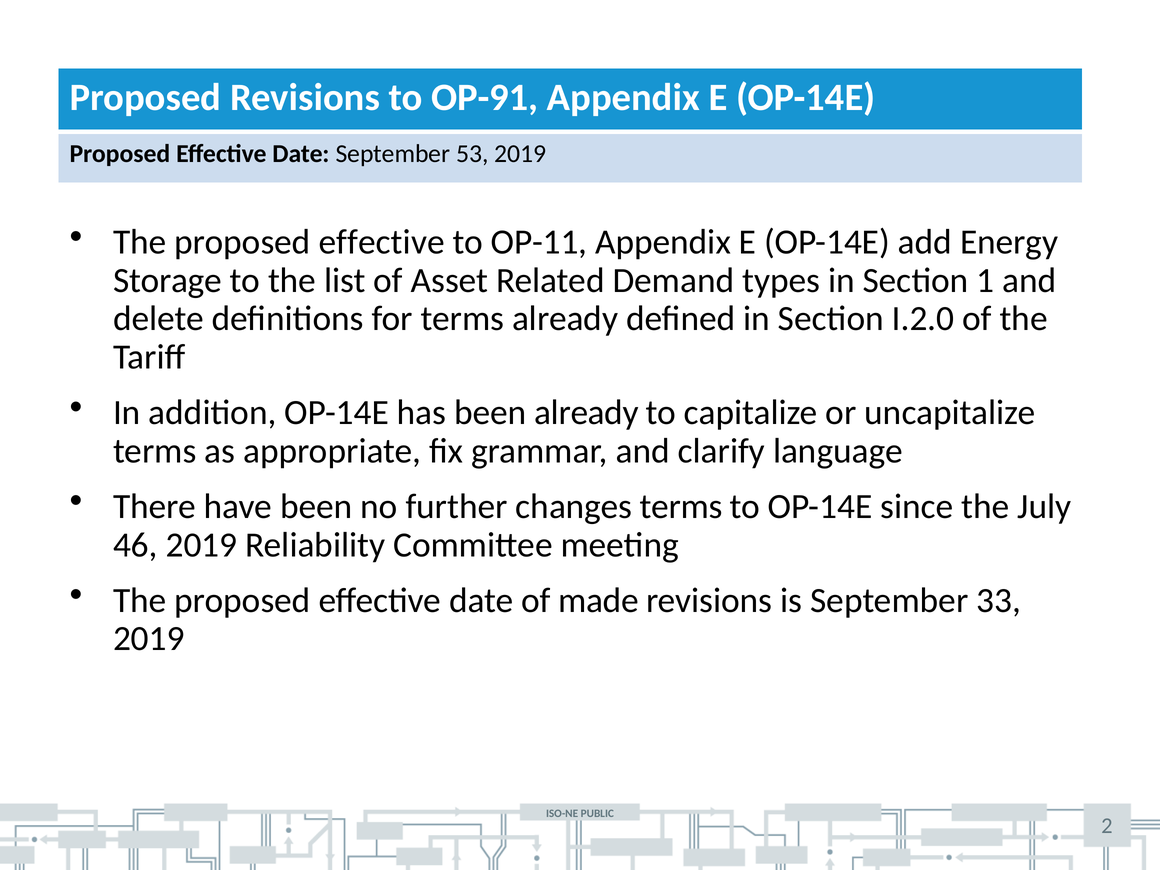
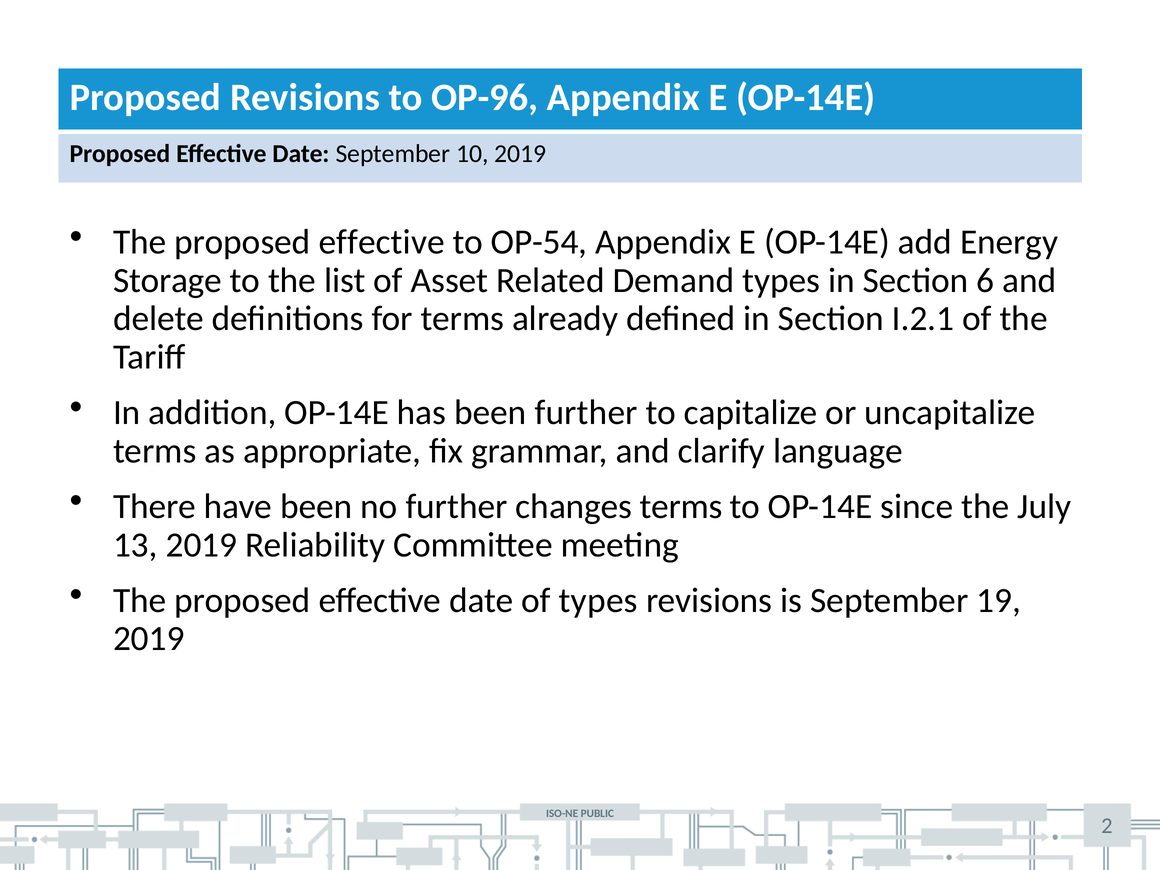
OP-91: OP-91 -> OP-96
53: 53 -> 10
OP-11: OP-11 -> OP-54
1: 1 -> 6
I.2.0: I.2.0 -> I.2.1
been already: already -> further
46: 46 -> 13
of made: made -> types
33: 33 -> 19
